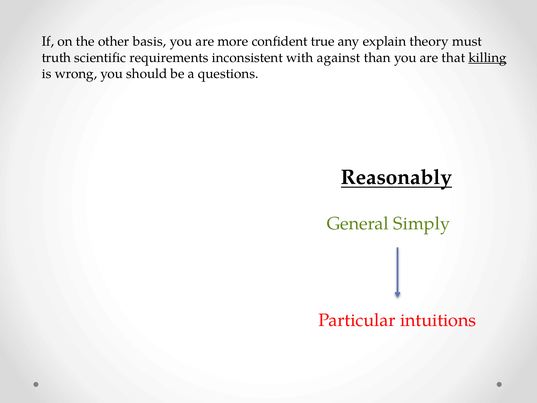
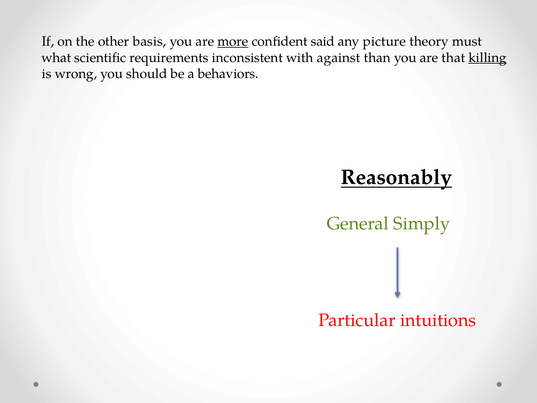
more underline: none -> present
true: true -> said
explain: explain -> picture
truth: truth -> what
questions: questions -> behaviors
